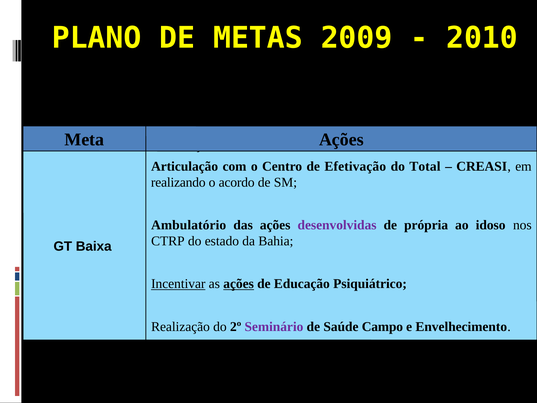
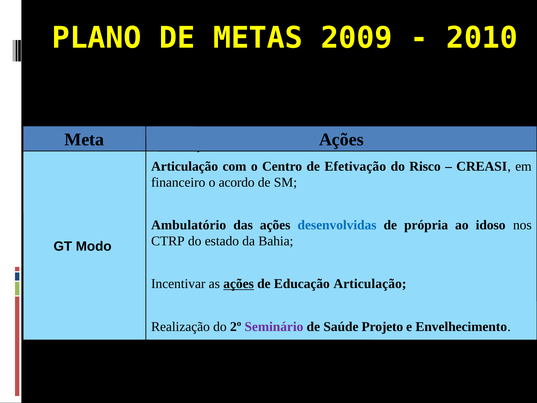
Total: Total -> Risco
realizando: realizando -> financeiro
desenvolvidas colour: purple -> blue
Baixa: Baixa -> Modo
Incentivar underline: present -> none
Educação Psiquiátrico: Psiquiátrico -> Articulação
Campo: Campo -> Projeto
